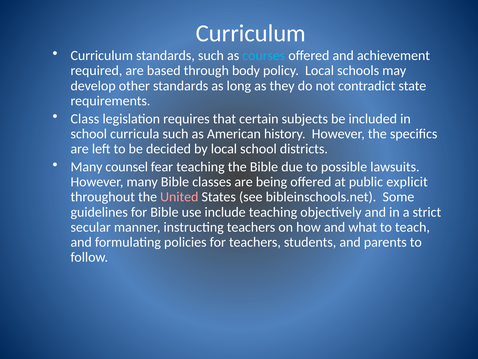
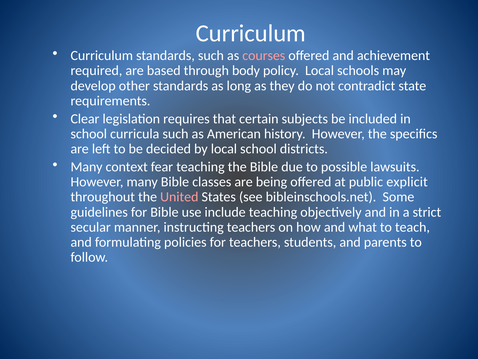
courses colour: light blue -> pink
Class: Class -> Clear
counsel: counsel -> context
